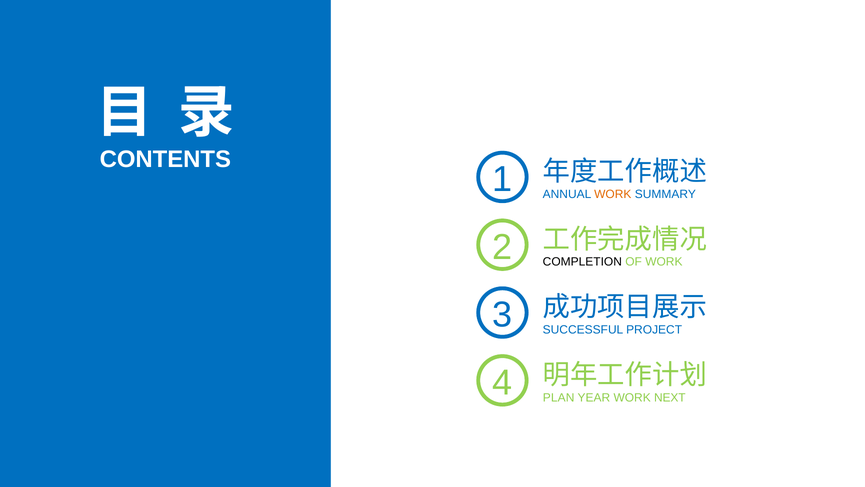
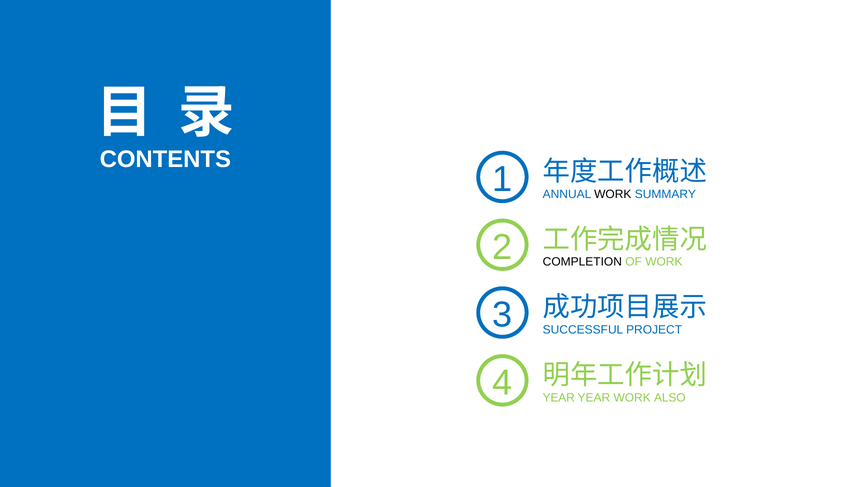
WORK at (613, 194) colour: orange -> black
PLAN at (559, 397): PLAN -> YEAR
NEXT: NEXT -> ALSO
